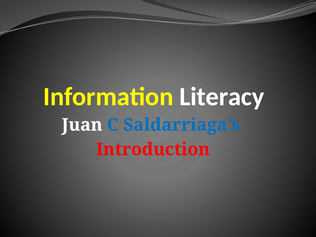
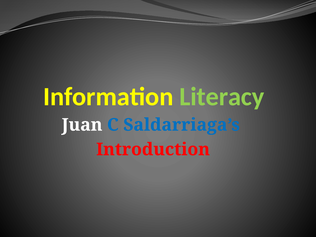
Literacy colour: white -> light green
